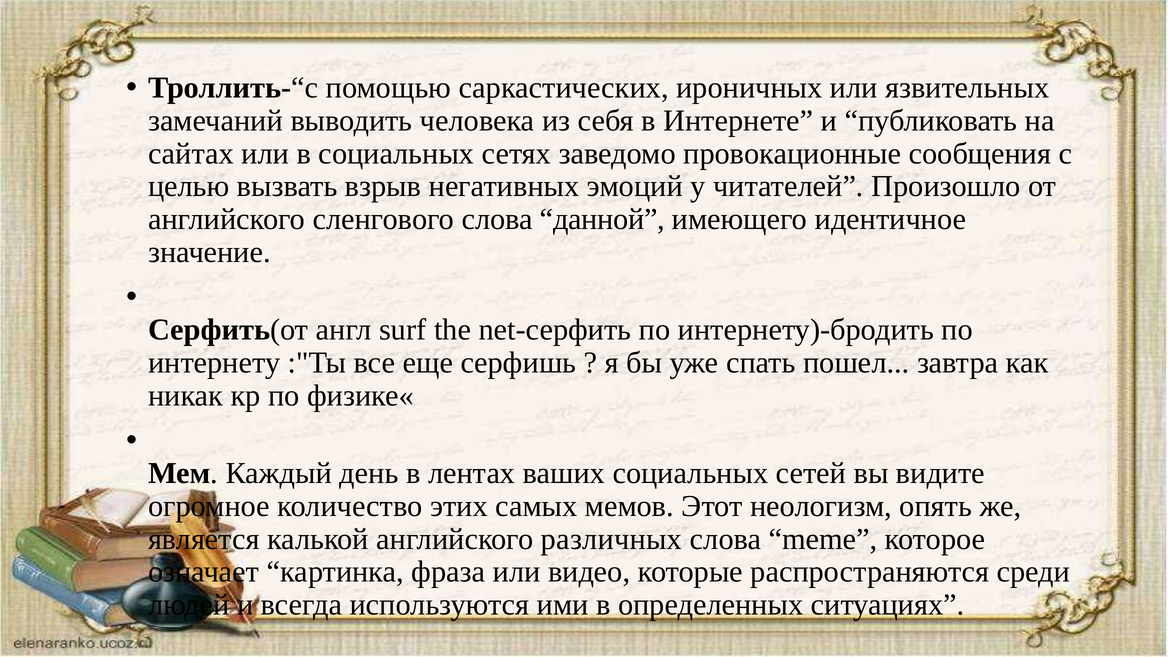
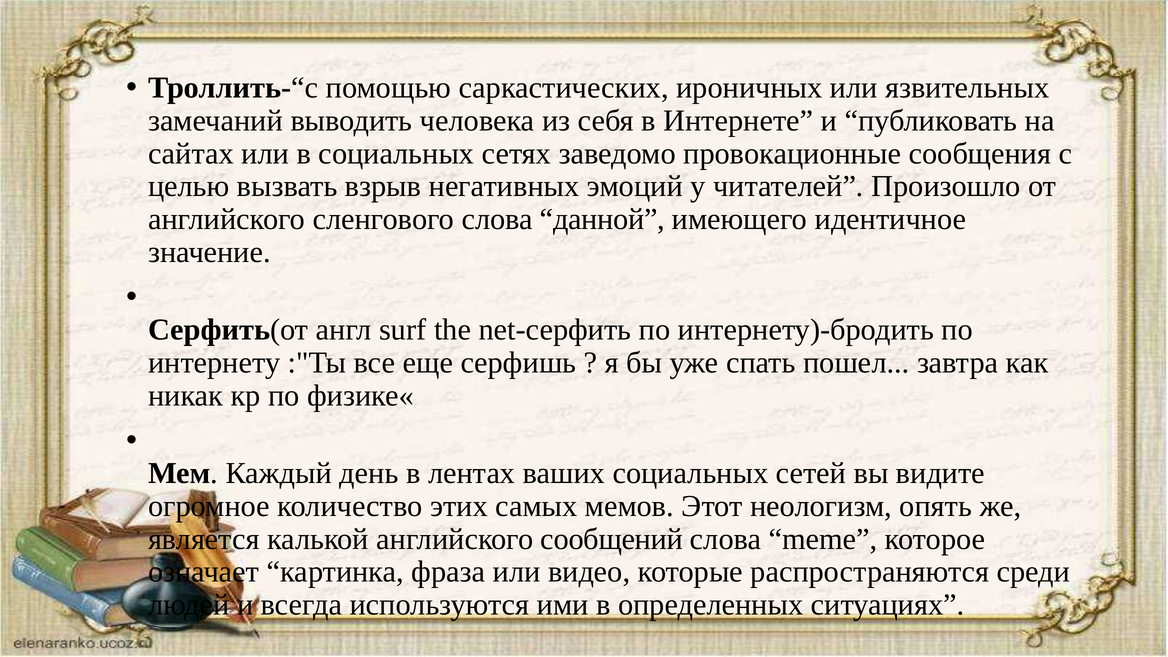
различных: различных -> сообщений
